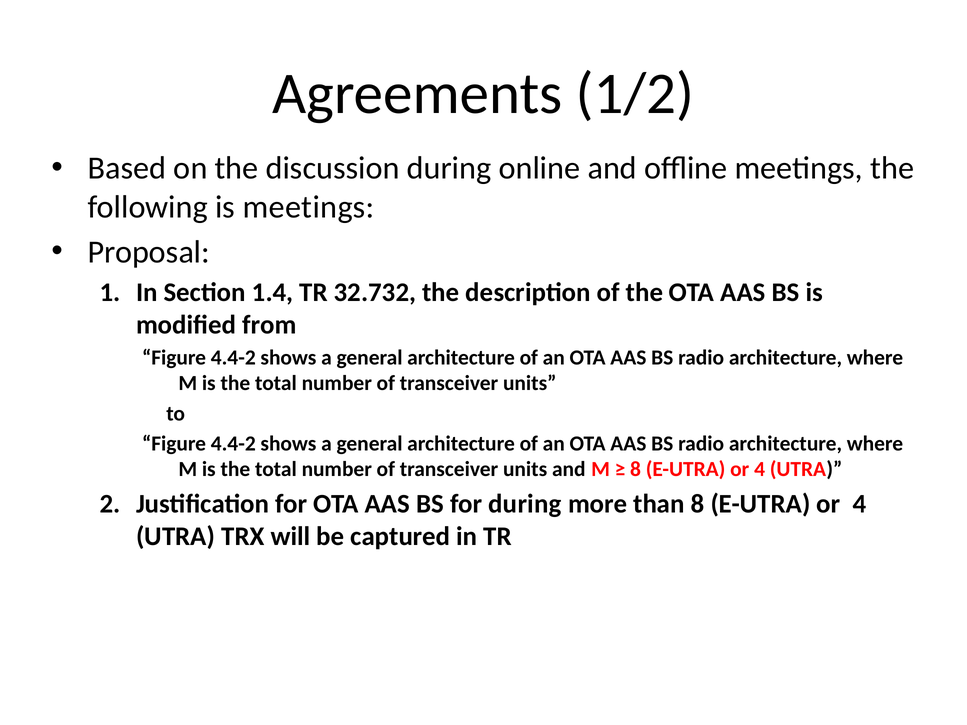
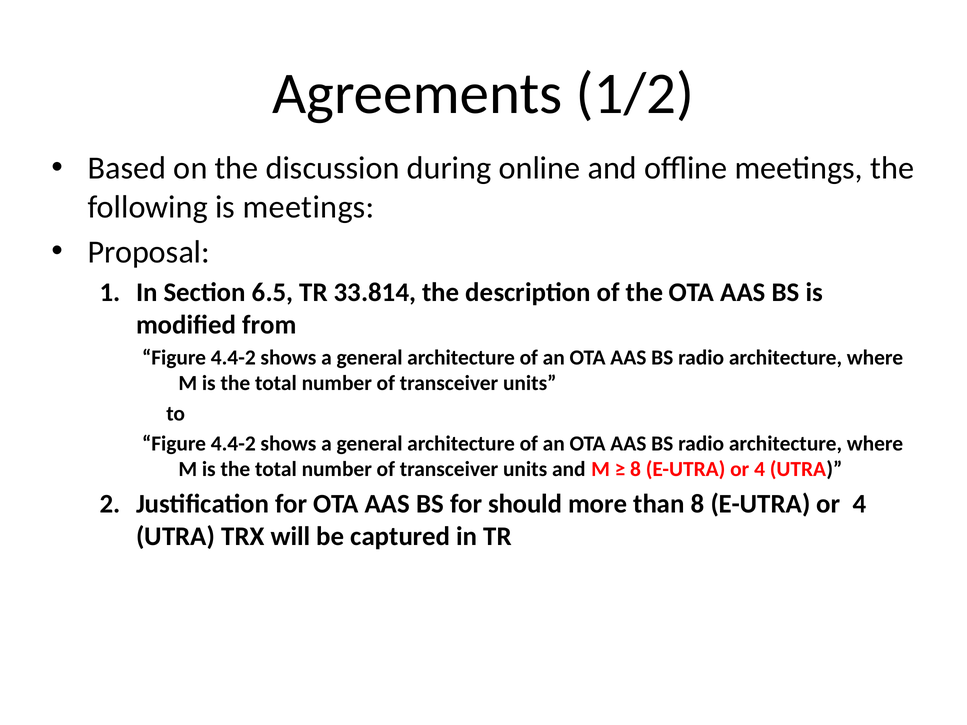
1.4: 1.4 -> 6.5
32.732: 32.732 -> 33.814
for during: during -> should
